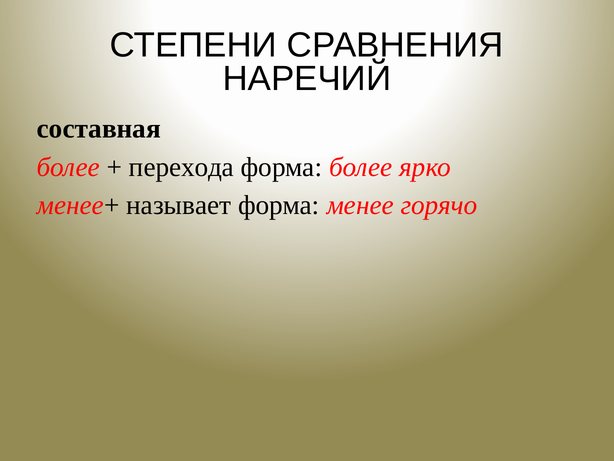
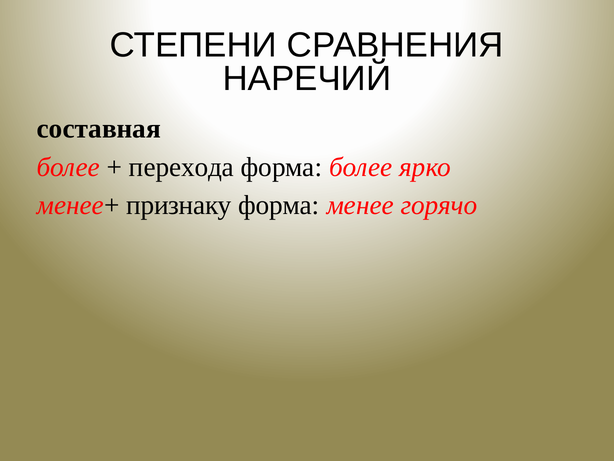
называет: называет -> признаку
